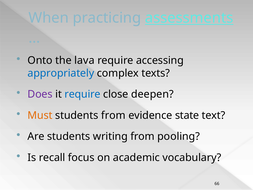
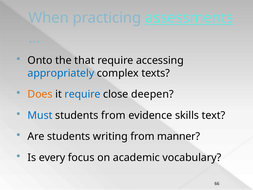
lava: lava -> that
Does colour: purple -> orange
Must colour: orange -> blue
state: state -> skills
pooling: pooling -> manner
recall: recall -> every
